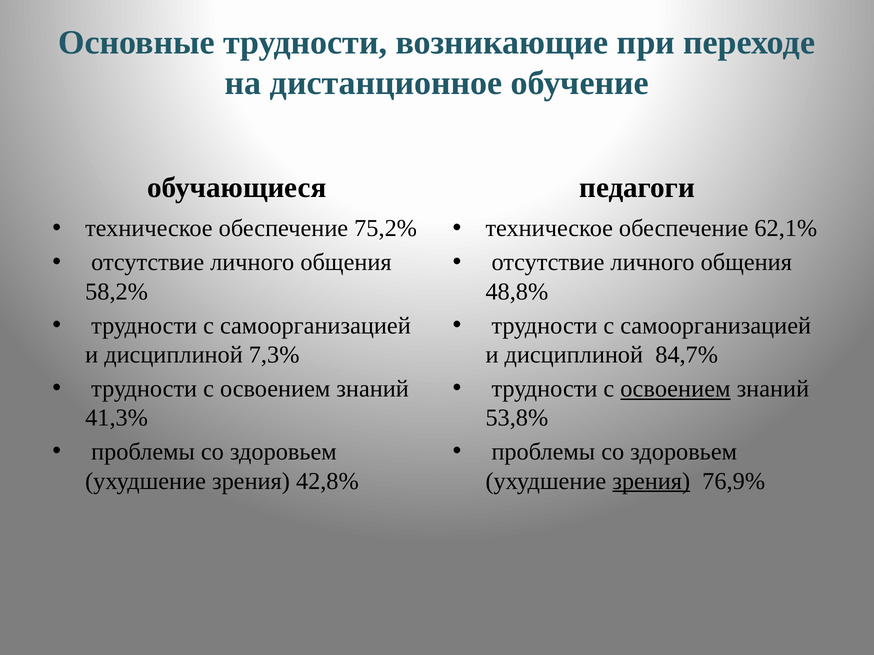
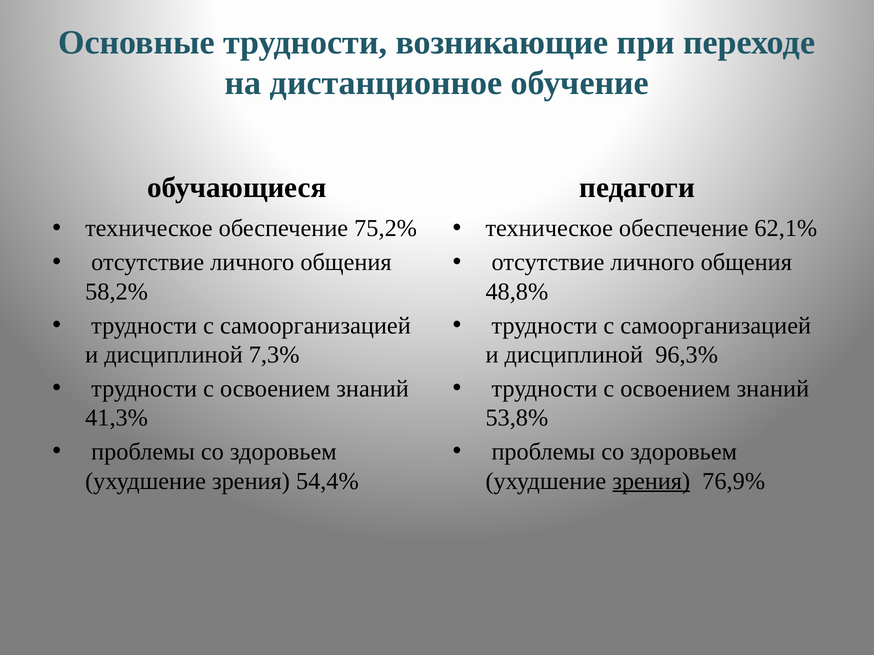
84,7%: 84,7% -> 96,3%
освоением at (675, 389) underline: present -> none
42,8%: 42,8% -> 54,4%
